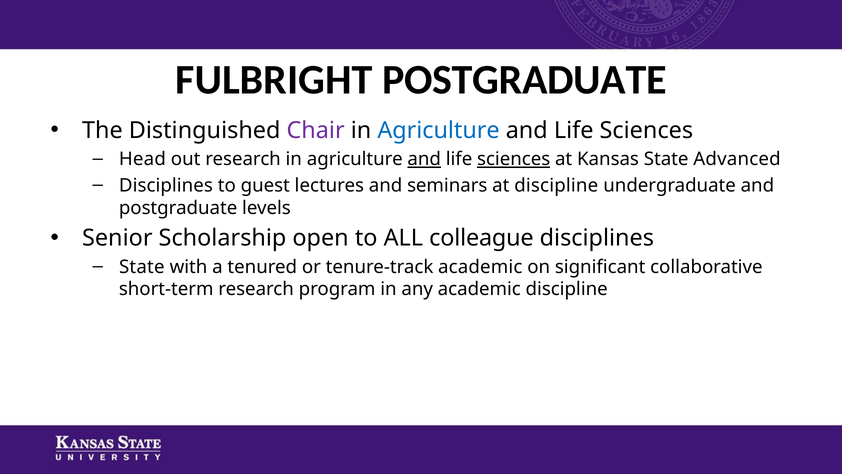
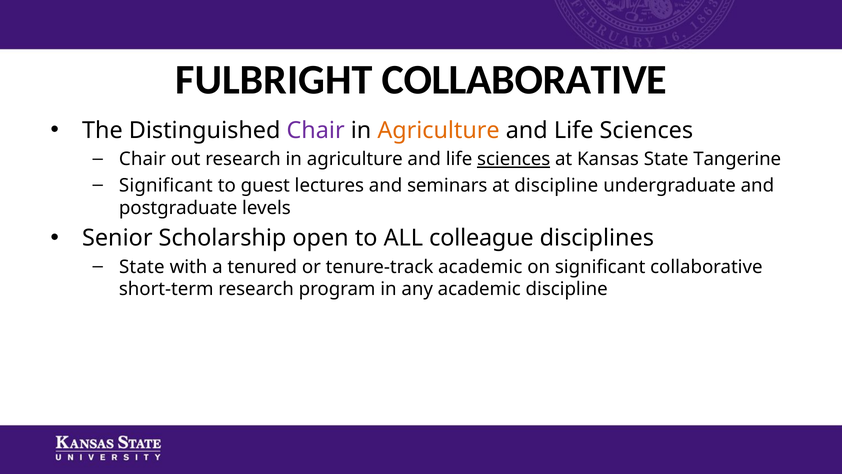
FULBRIGHT POSTGRADUATE: POSTGRADUATE -> COLLABORATIVE
Agriculture at (439, 130) colour: blue -> orange
Head at (142, 159): Head -> Chair
and at (424, 159) underline: present -> none
Advanced: Advanced -> Tangerine
Disciplines at (166, 185): Disciplines -> Significant
